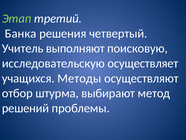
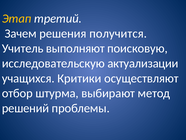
Этап colour: light green -> yellow
Банка: Банка -> Зачем
четвертый: четвертый -> получится
осуществляет: осуществляет -> актуализации
Методы: Методы -> Критики
